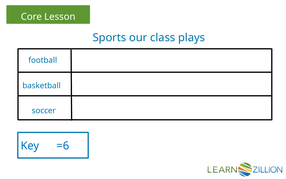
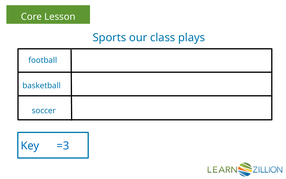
=6: =6 -> =3
